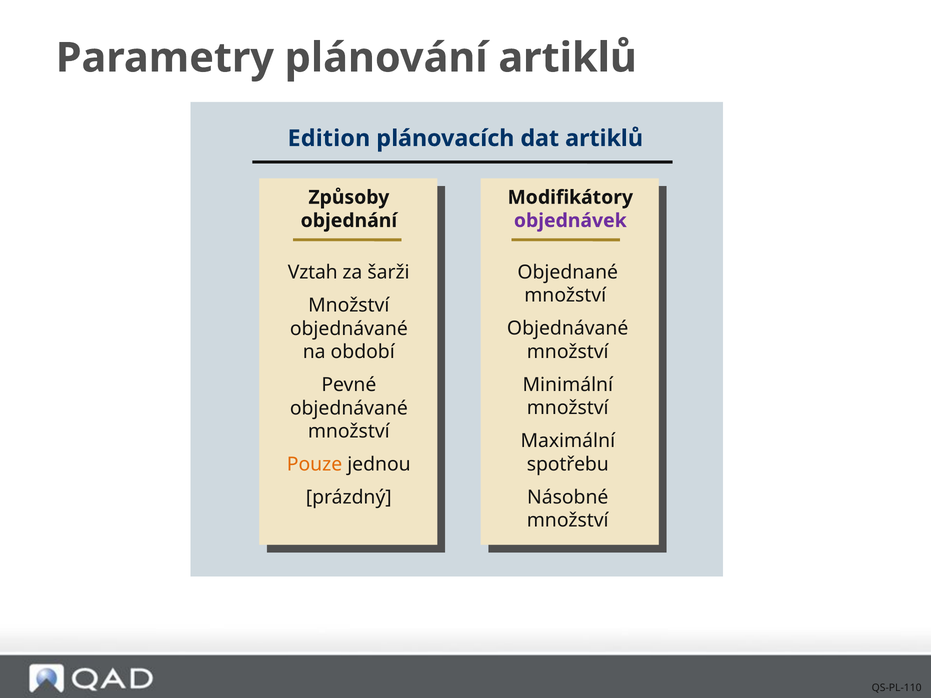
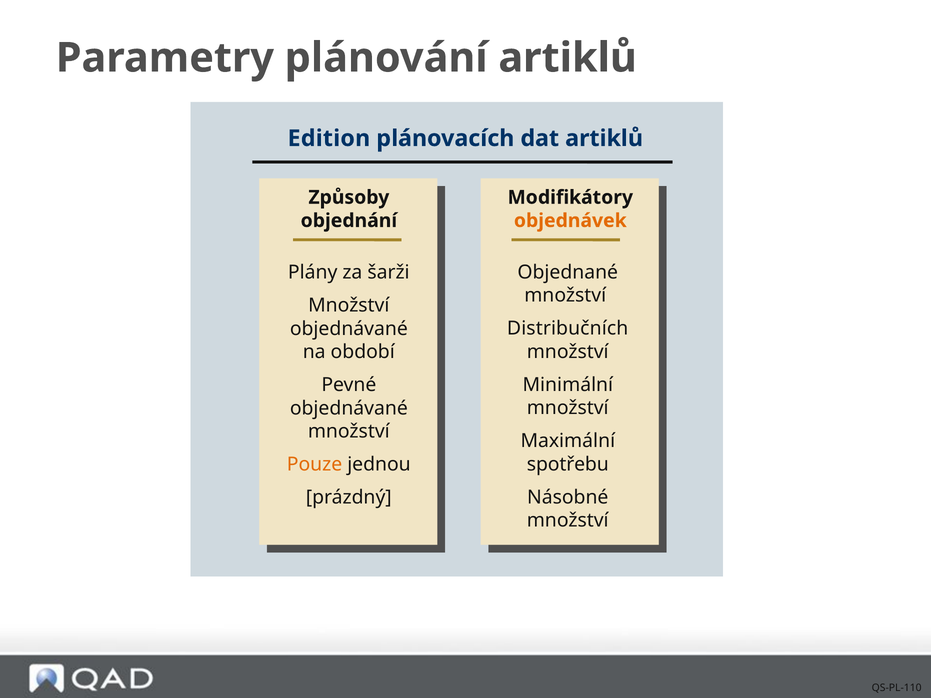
objednávek colour: purple -> orange
Vztah: Vztah -> Plány
Objednávané at (568, 329): Objednávané -> Distribučních
